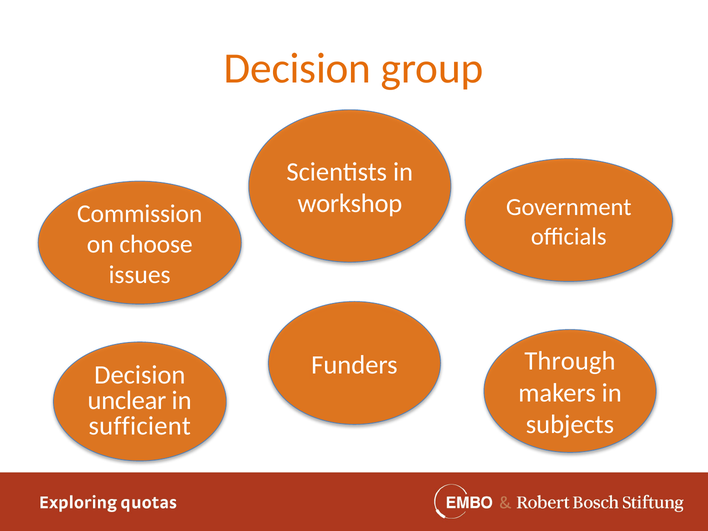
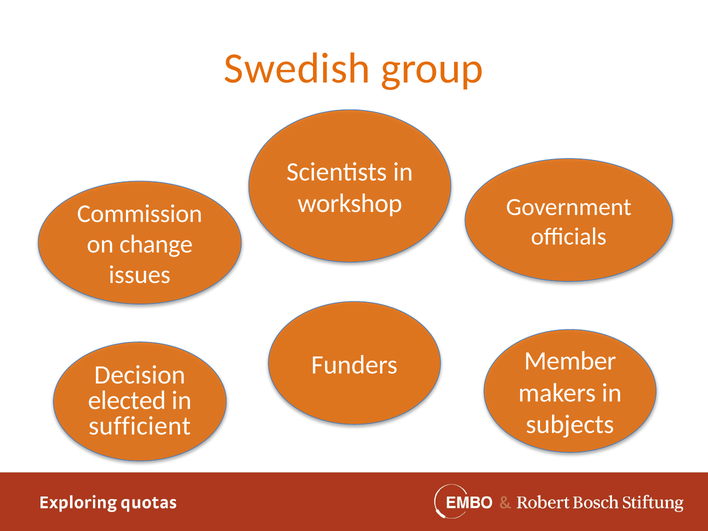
Decision at (297, 69): Decision -> Swedish
choose: choose -> change
Through: Through -> Member
unclear: unclear -> elected
